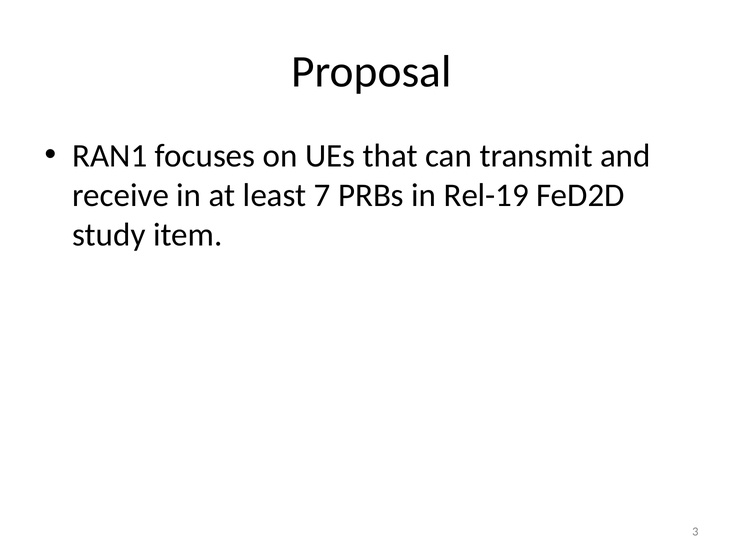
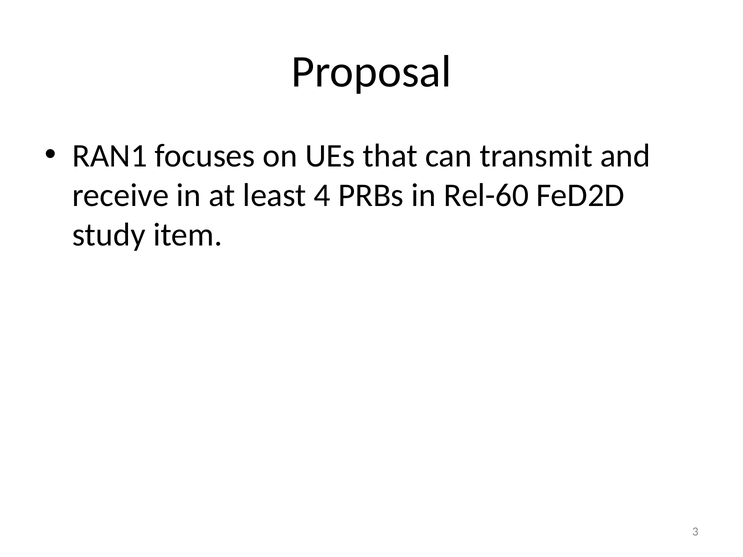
7: 7 -> 4
Rel-19: Rel-19 -> Rel-60
